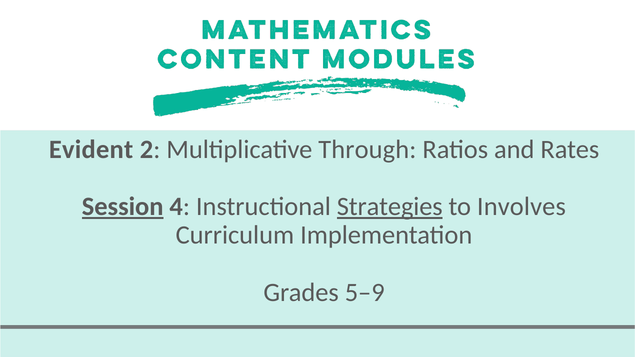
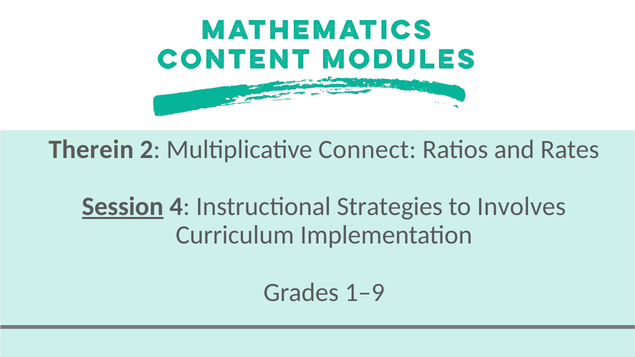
Evident: Evident -> Therein
Through: Through -> Connect
Strategies underline: present -> none
5–9: 5–9 -> 1–9
